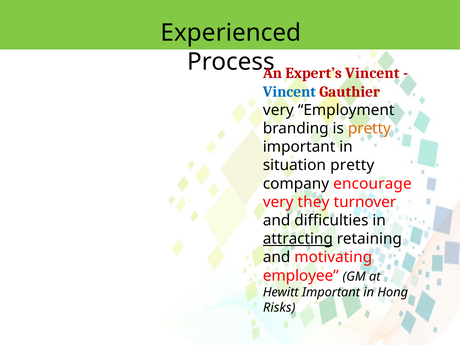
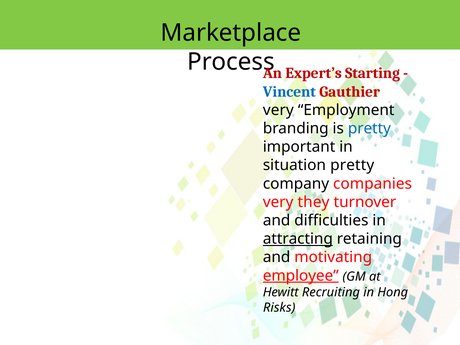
Experienced: Experienced -> Marketplace
Expert’s Vincent: Vincent -> Starting
pretty at (369, 128) colour: orange -> blue
encourage: encourage -> companies
employee underline: none -> present
Hewitt Important: Important -> Recruiting
